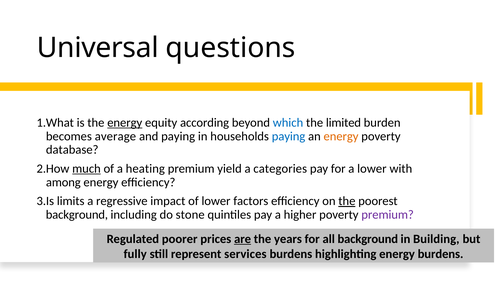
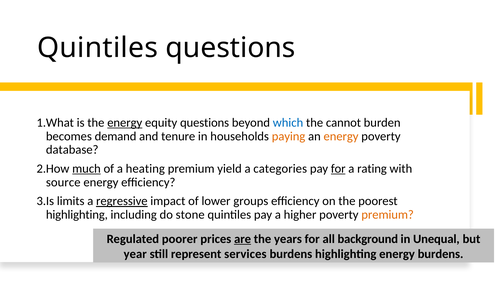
Universal at (98, 48): Universal -> Quintiles
equity according: according -> questions
limited: limited -> cannot
average: average -> demand
and paying: paying -> tenure
paying at (289, 136) colour: blue -> orange
for at (338, 169) underline: none -> present
a lower: lower -> rating
among: among -> source
regressive underline: none -> present
factors: factors -> groups
the at (347, 201) underline: present -> none
background at (77, 215): background -> highlighting
premium at (388, 215) colour: purple -> orange
Building: Building -> Unequal
fully: fully -> year
